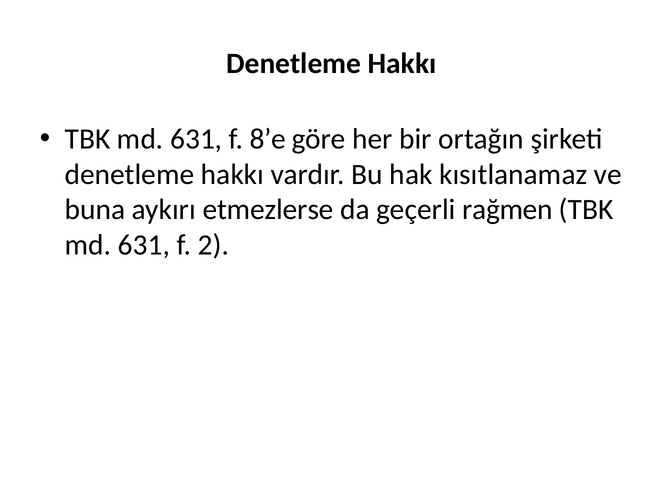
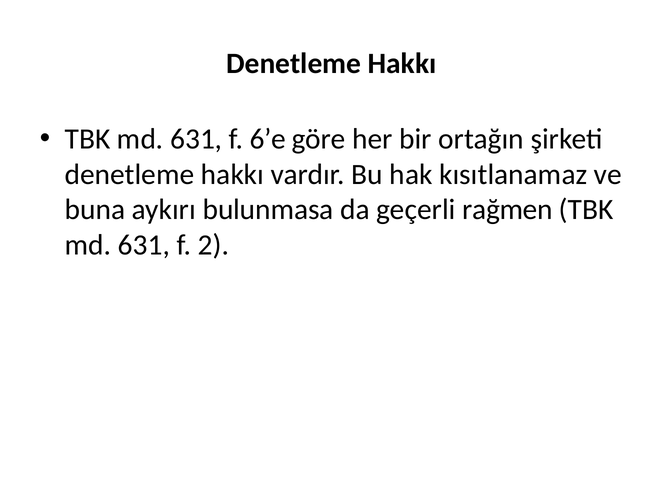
8’e: 8’e -> 6’e
etmezlerse: etmezlerse -> bulunmasa
